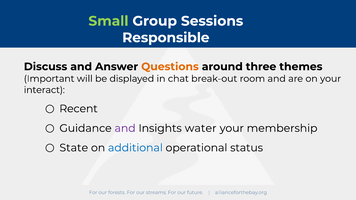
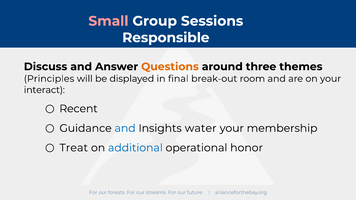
Small colour: light green -> pink
Important: Important -> Principles
chat: chat -> final
and at (125, 128) colour: purple -> blue
State: State -> Treat
status: status -> honor
